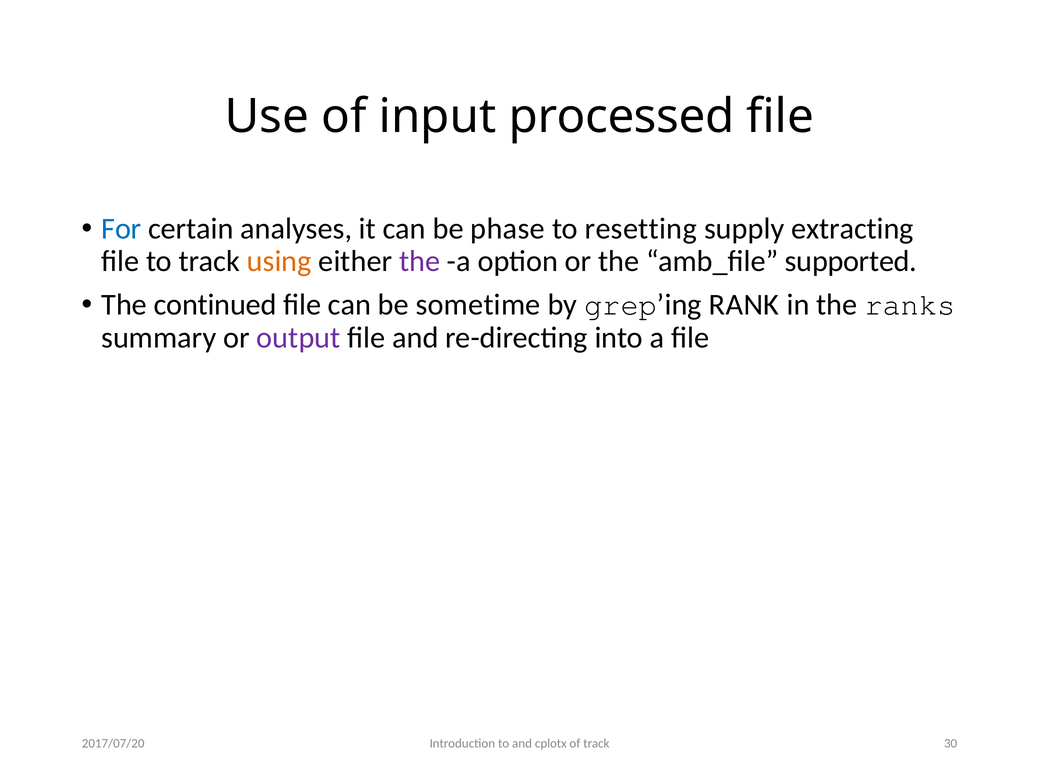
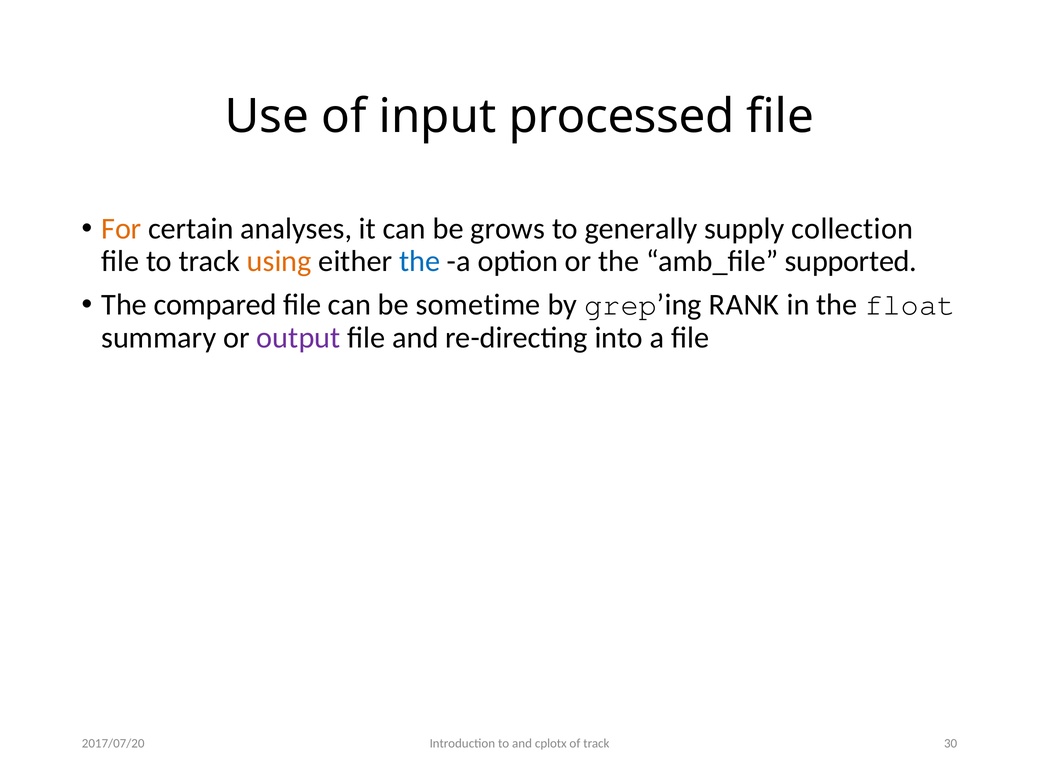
For colour: blue -> orange
phase: phase -> grows
resetting: resetting -> generally
extracting: extracting -> collection
the at (420, 262) colour: purple -> blue
continued: continued -> compared
ranks: ranks -> float
